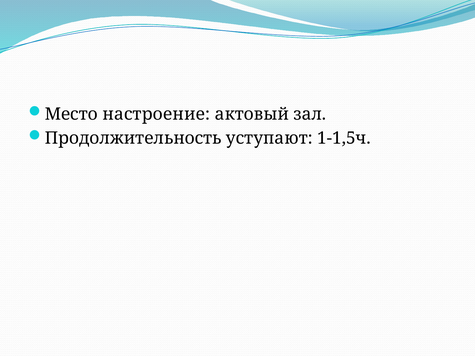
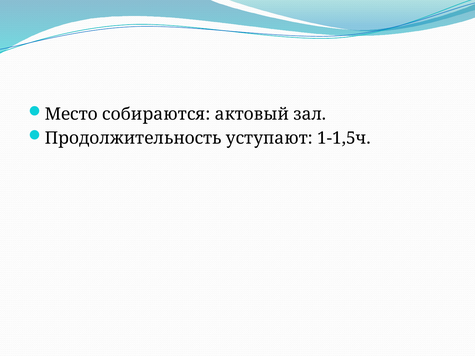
настроение: настроение -> собираются
